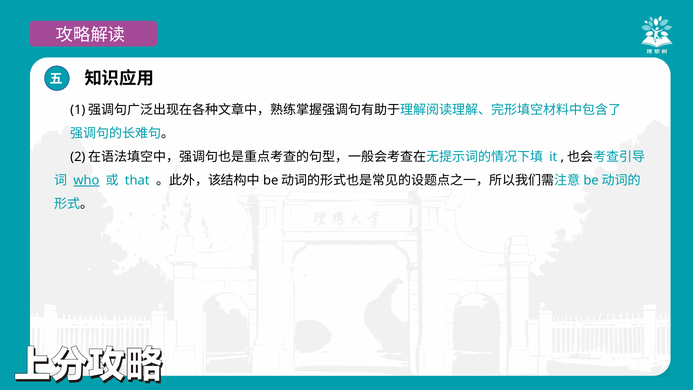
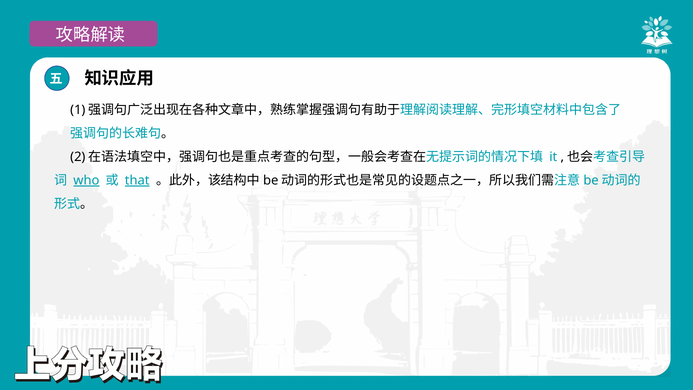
that underline: none -> present
